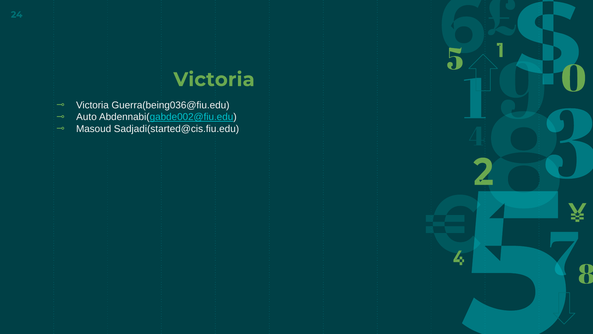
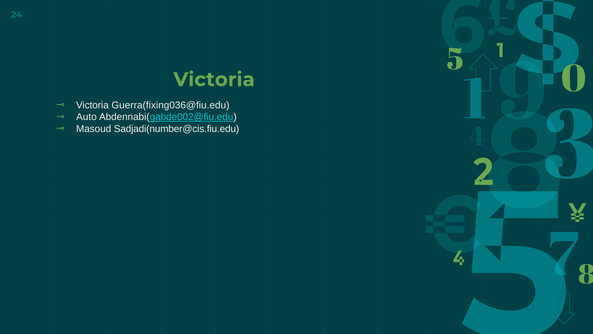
Guerra(being036@fiu.edu: Guerra(being036@fiu.edu -> Guerra(fixing036@fiu.edu
Sadjadi(started@cis.fiu.edu: Sadjadi(started@cis.fiu.edu -> Sadjadi(number@cis.fiu.edu
